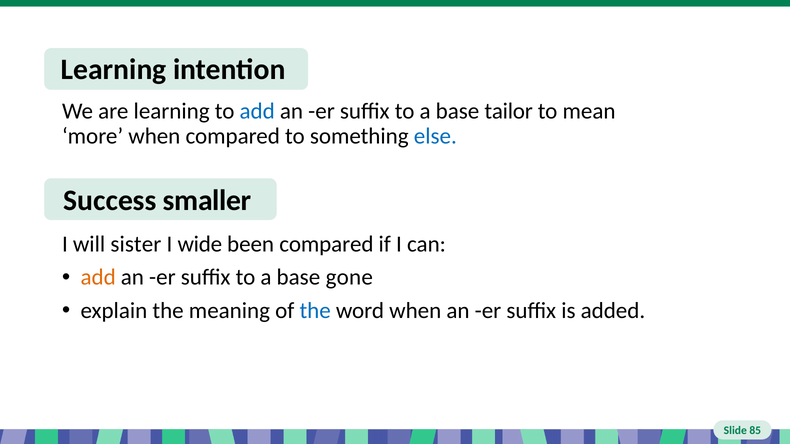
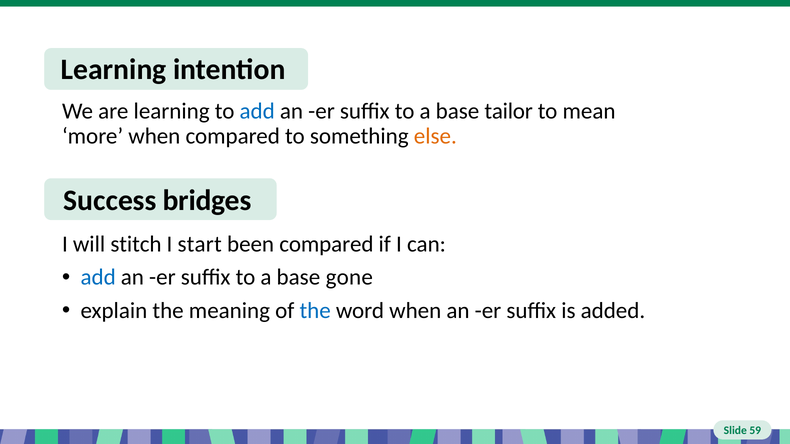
else colour: blue -> orange
smaller: smaller -> bridges
sister: sister -> stitch
wide: wide -> start
add at (98, 278) colour: orange -> blue
85: 85 -> 59
